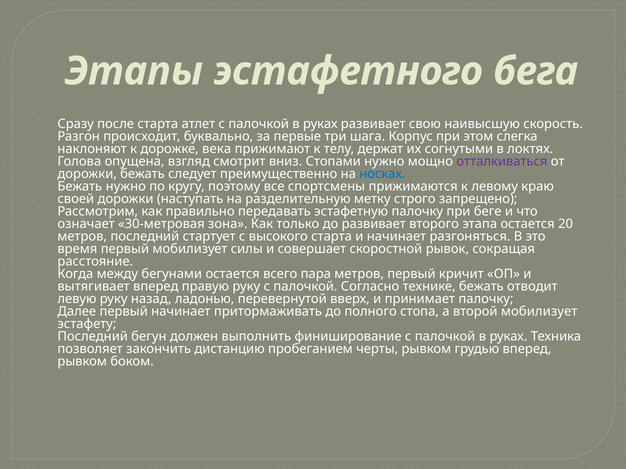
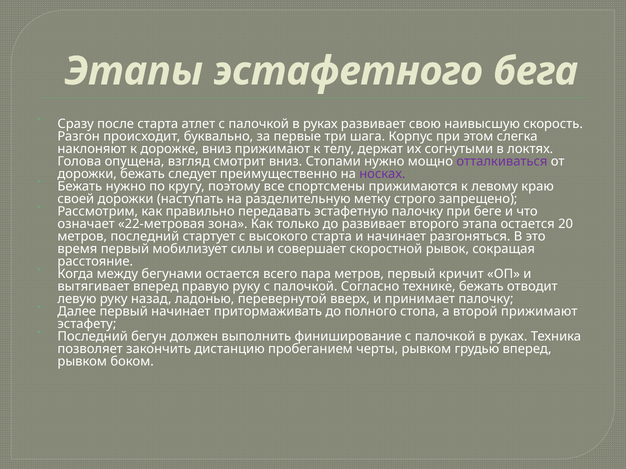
дорожке века: века -> вниз
носках colour: blue -> purple
30-метровая: 30-метровая -> 22-метровая
второй мобилизует: мобилизует -> прижимают
